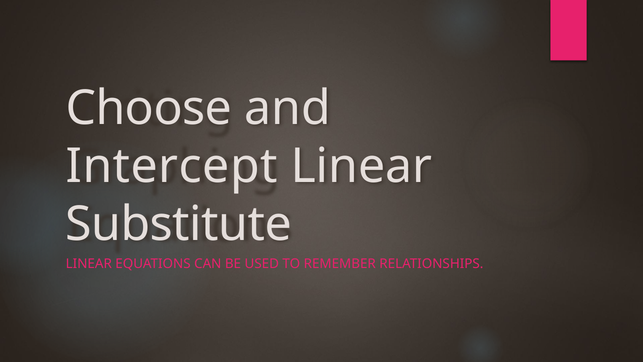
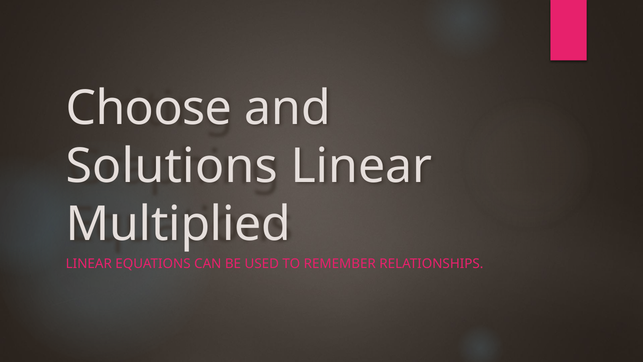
Intercept: Intercept -> Solutions
Substitute: Substitute -> Multiplied
